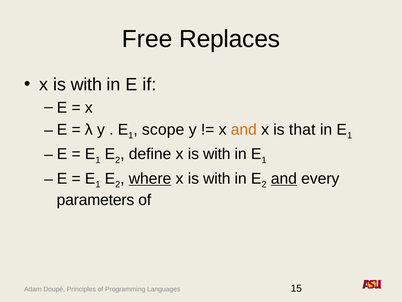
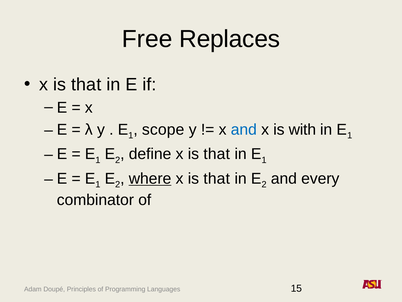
with at (86, 84): with -> that
and at (244, 129) colour: orange -> blue
that: that -> with
with at (217, 154): with -> that
with at (217, 178): with -> that
and at (284, 178) underline: present -> none
parameters: parameters -> combinator
